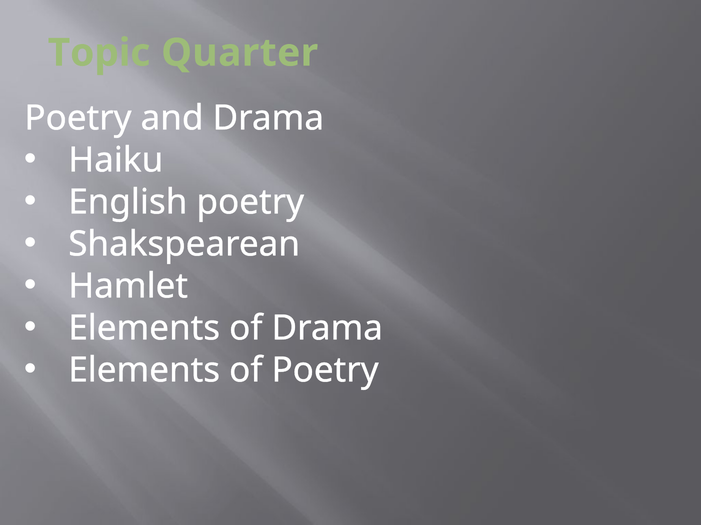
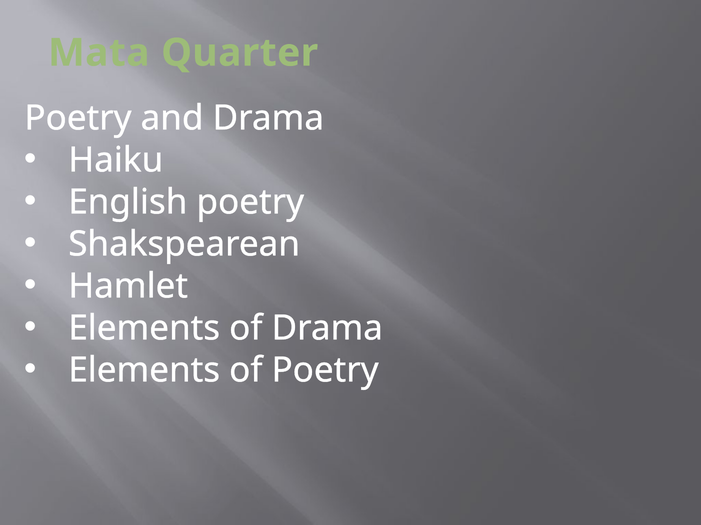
Topic: Topic -> Mata
